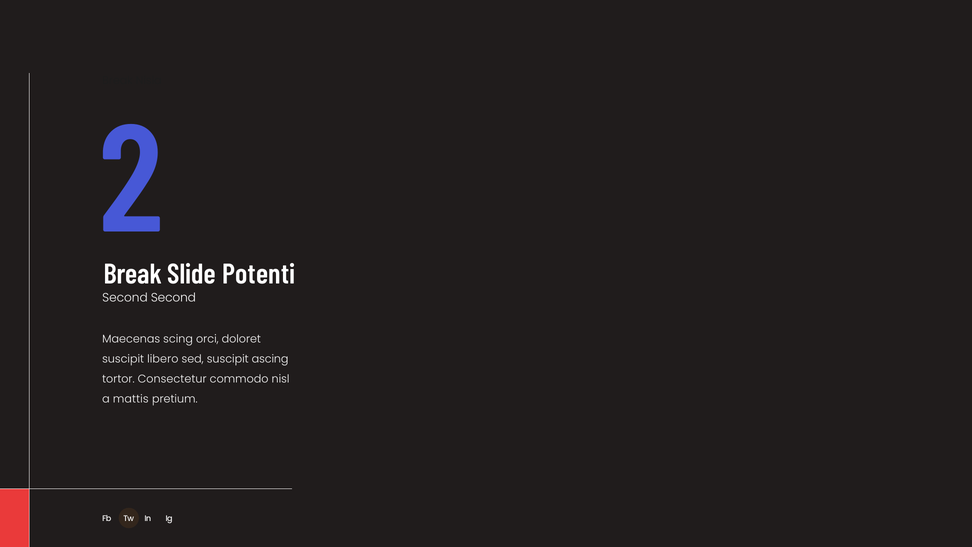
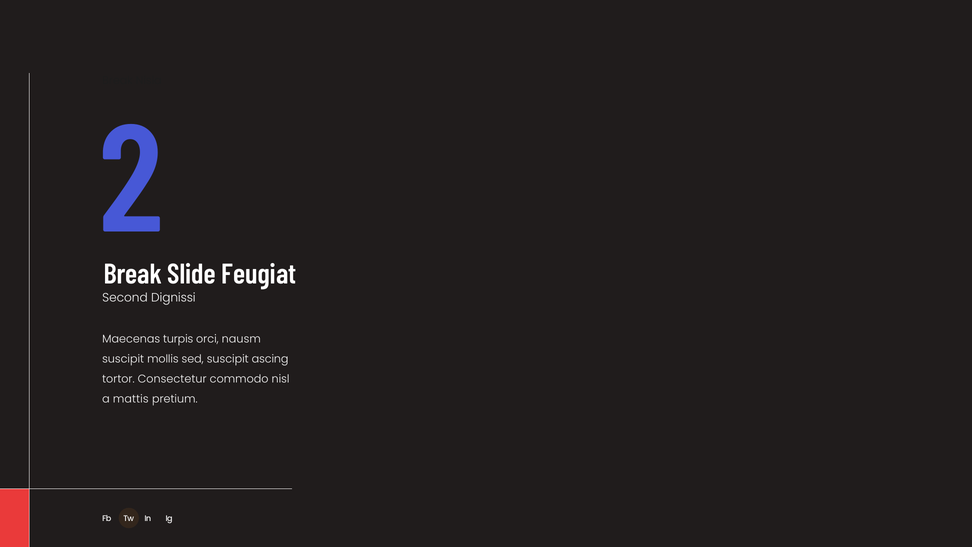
Potenti: Potenti -> Feugiat
Second Second: Second -> Dignissi
scing: scing -> turpis
doloret: doloret -> nausm
libero: libero -> mollis
